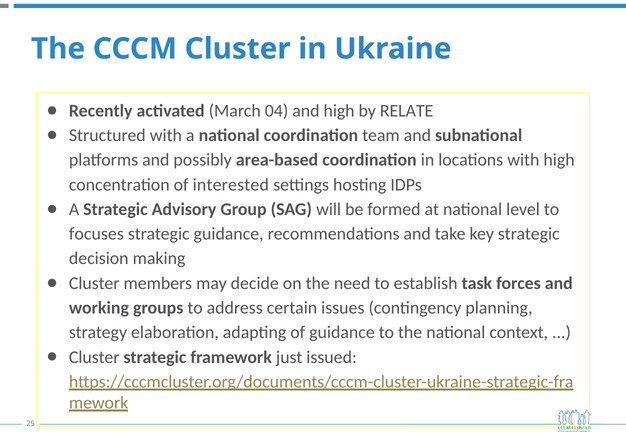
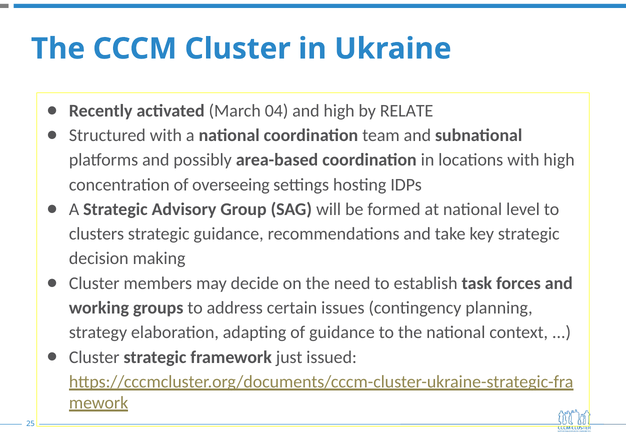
interested: interested -> overseeing
focuses: focuses -> clusters
